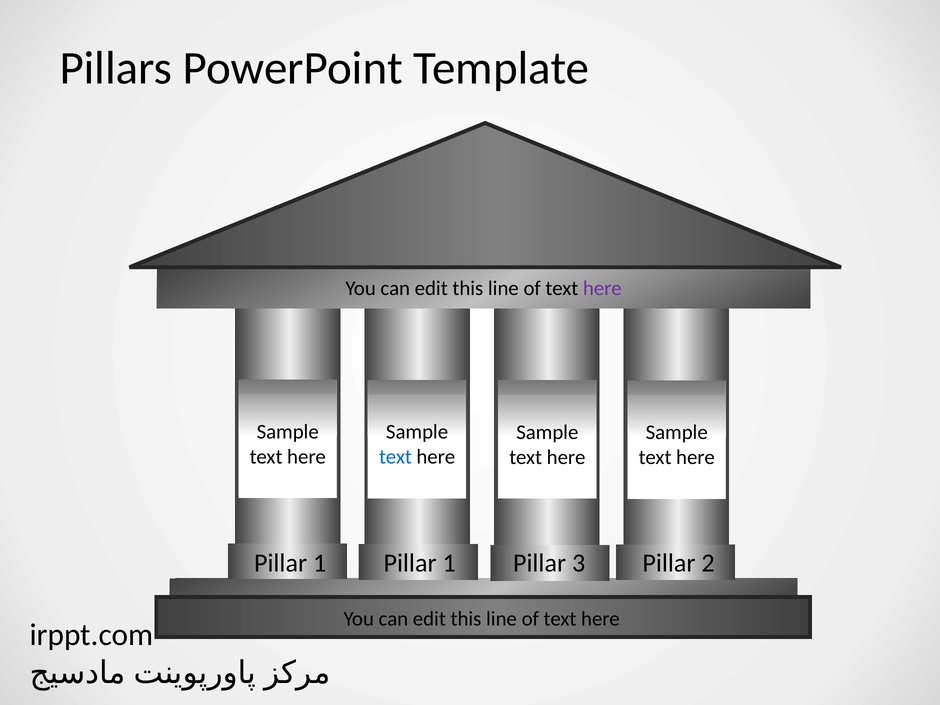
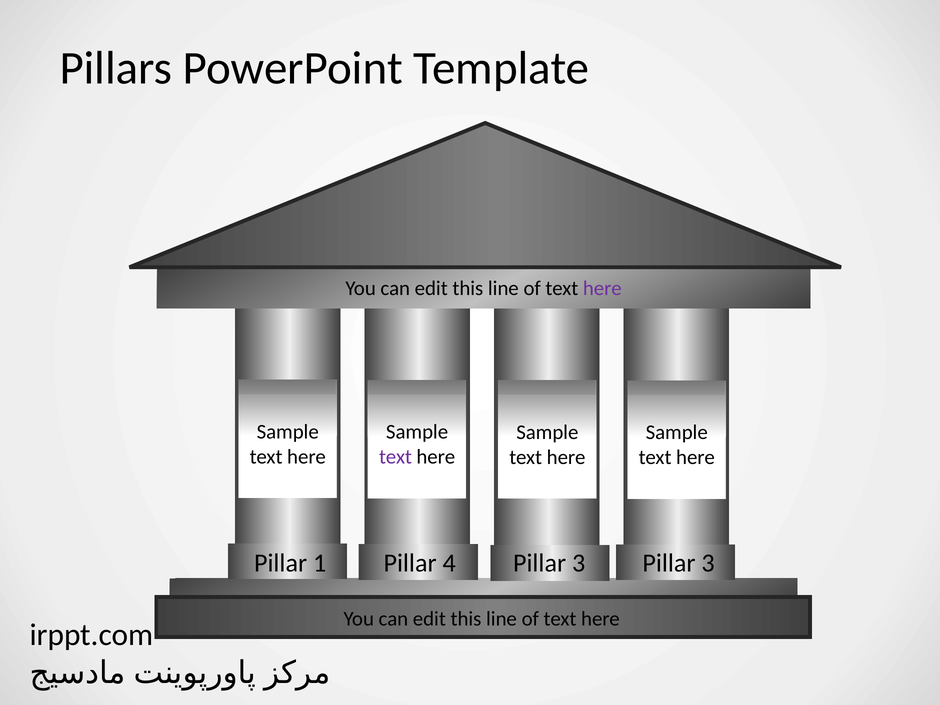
text at (395, 457) colour: blue -> purple
1 Pillar 1: 1 -> 4
3 Pillar 2: 2 -> 3
